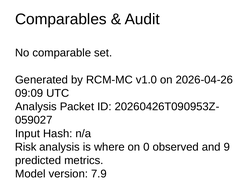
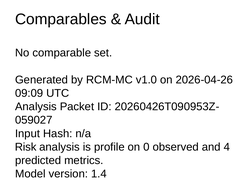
where: where -> profile
9: 9 -> 4
7.9: 7.9 -> 1.4
